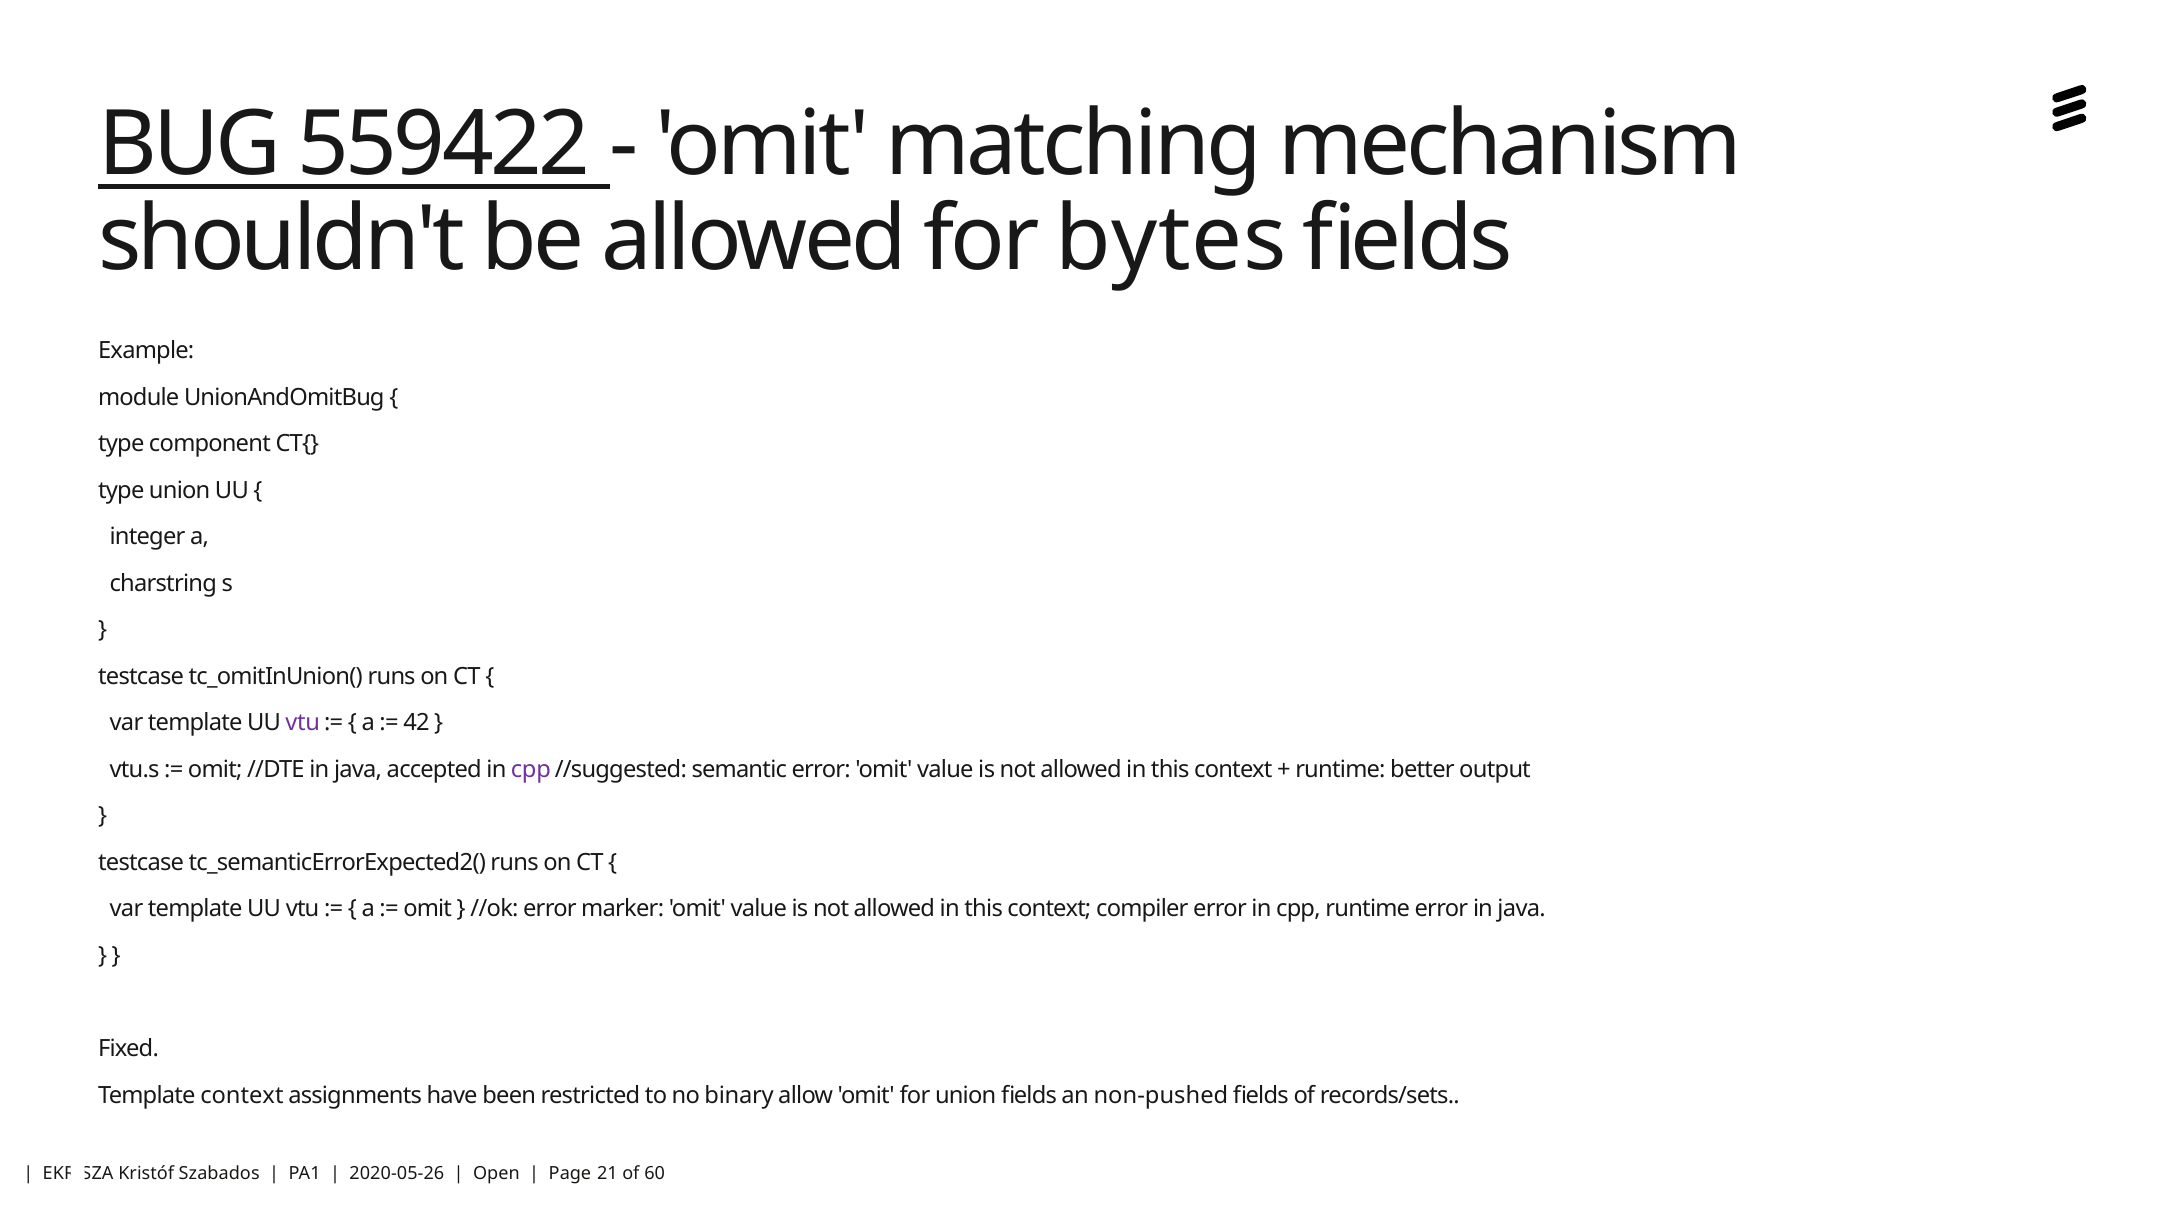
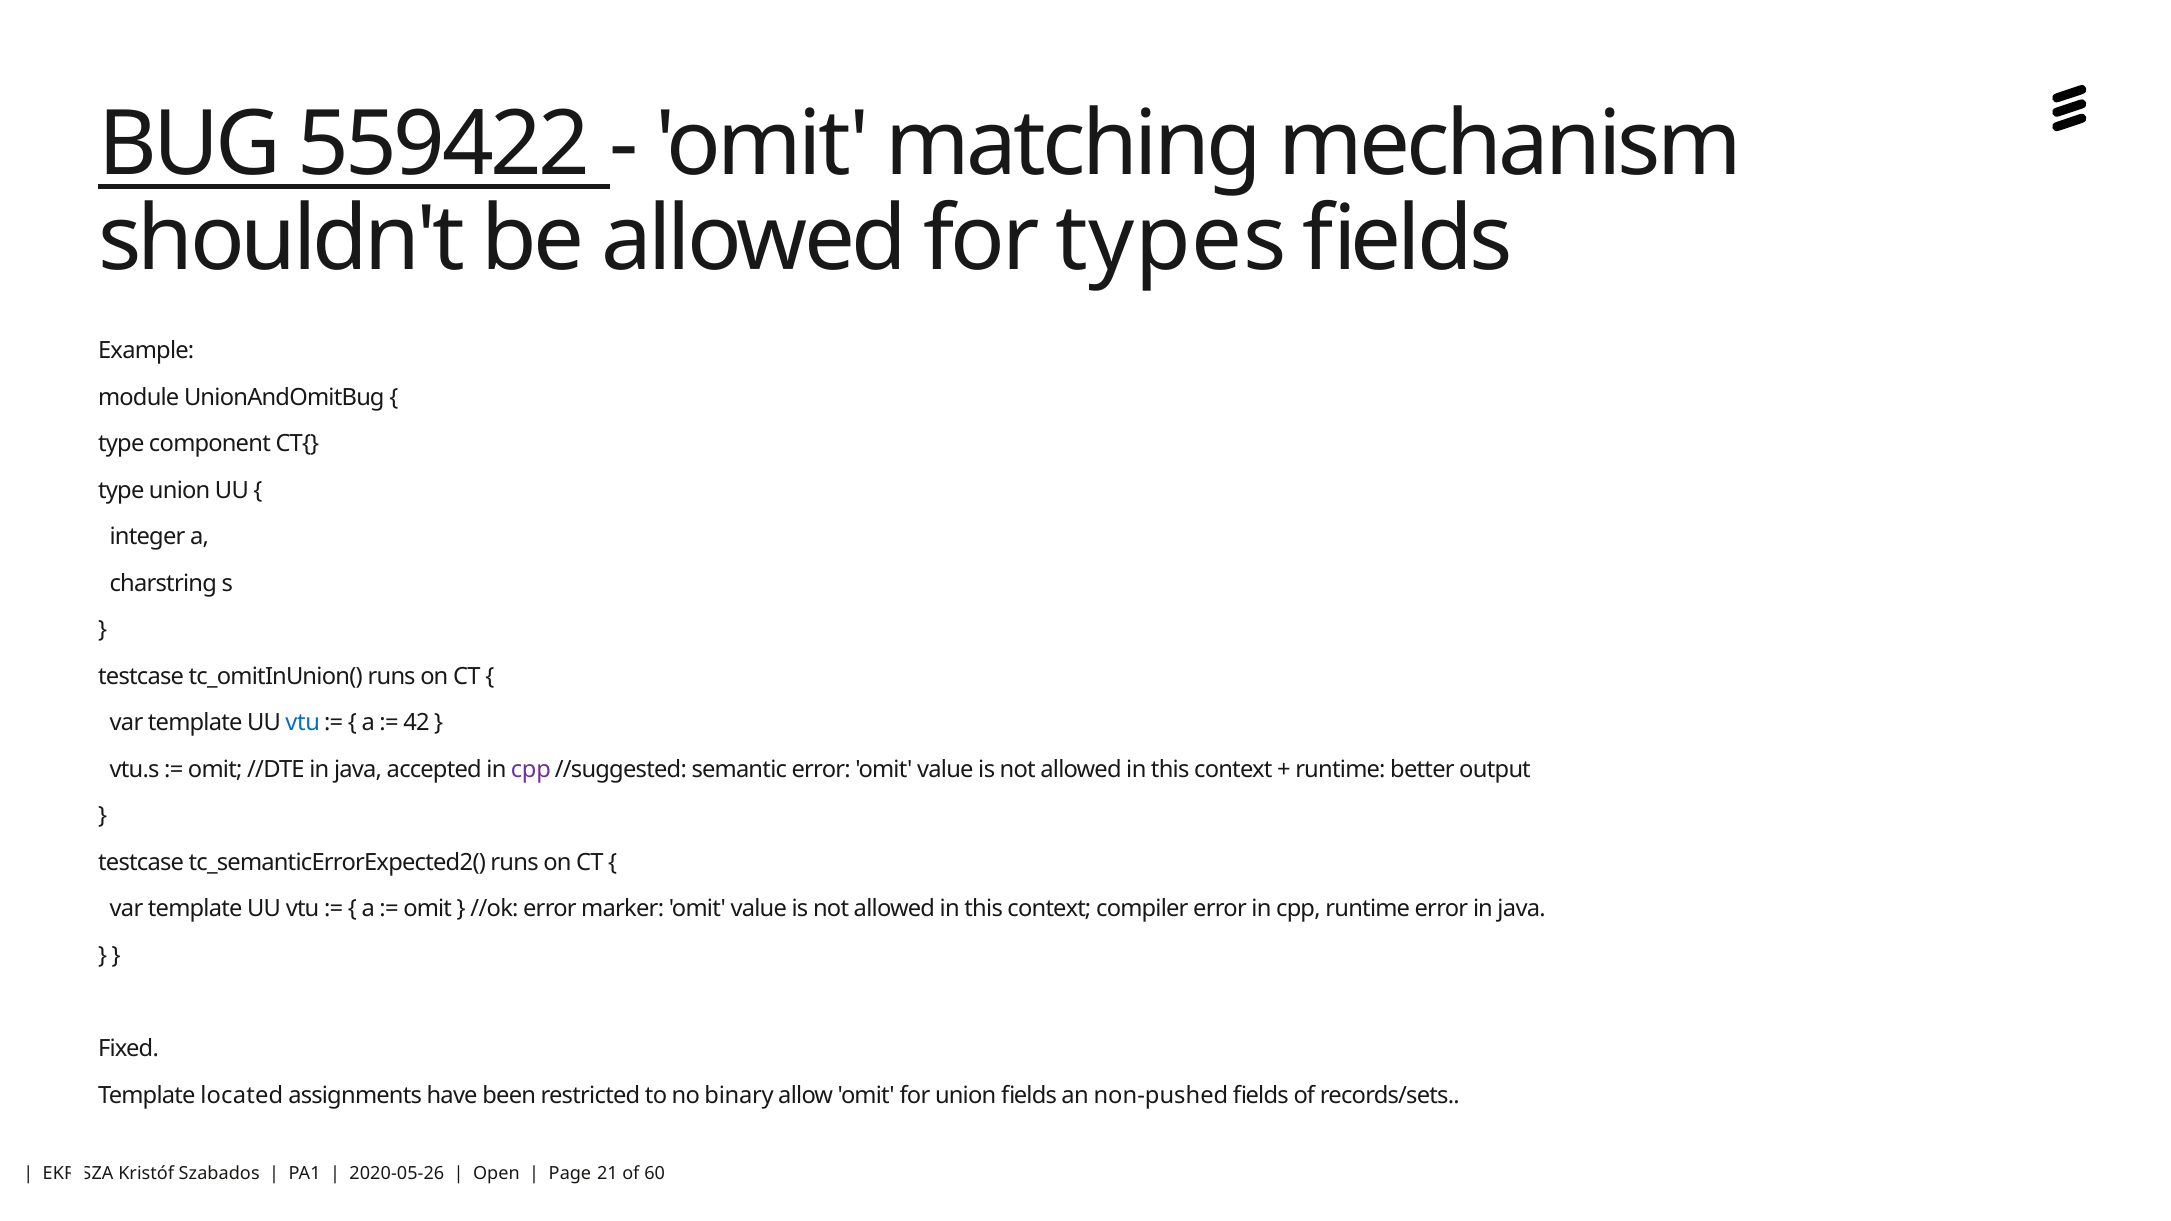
bytes: bytes -> types
vtu at (303, 723) colour: purple -> blue
Template context: context -> located
